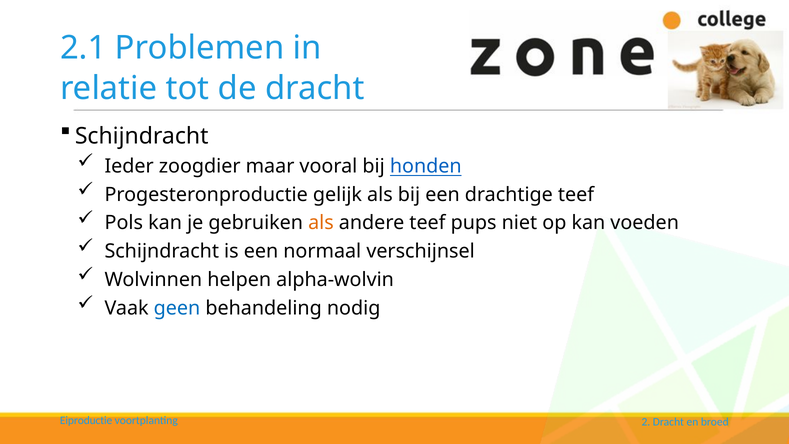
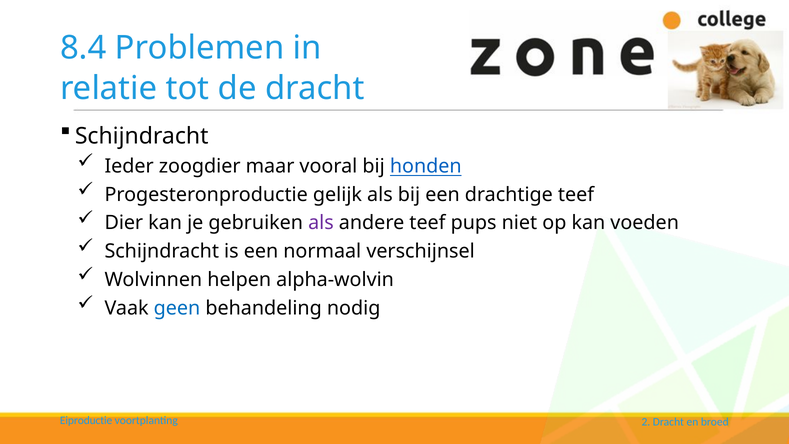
2.1: 2.1 -> 8.4
Pols: Pols -> Dier
als at (321, 223) colour: orange -> purple
